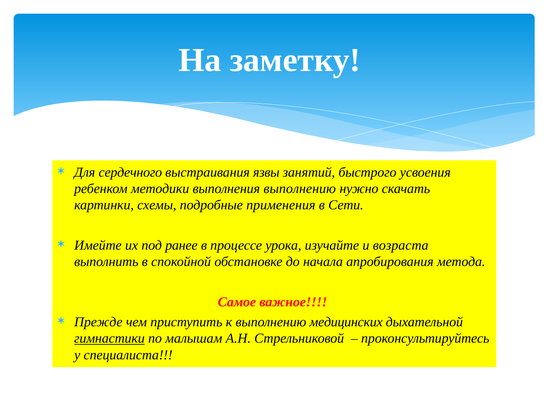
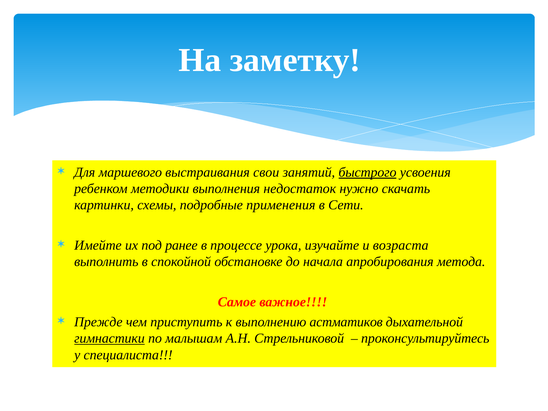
сердечного: сердечного -> маршевого
язвы: язвы -> свои
быстрого underline: none -> present
выполнения выполнению: выполнению -> недостаток
медицинских: медицинских -> астматиков
